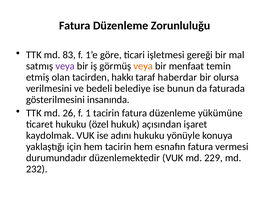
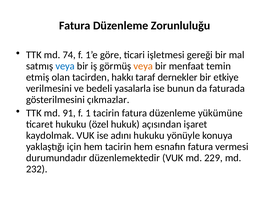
83: 83 -> 74
veya at (65, 66) colour: purple -> blue
haberdar: haberdar -> dernekler
olursa: olursa -> etkiye
belediye: belediye -> yasalarla
insanında: insanında -> çıkmazlar
26: 26 -> 91
